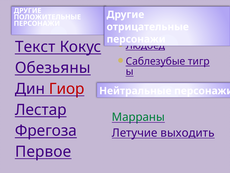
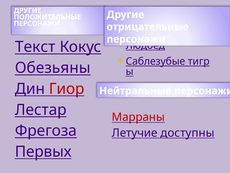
Марраны colour: green -> red
выходить: выходить -> доступны
Первое: Первое -> Первых
